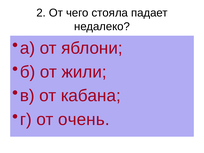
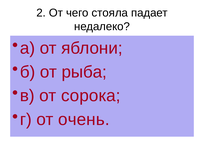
жили: жили -> рыба
кабана: кабана -> сорока
